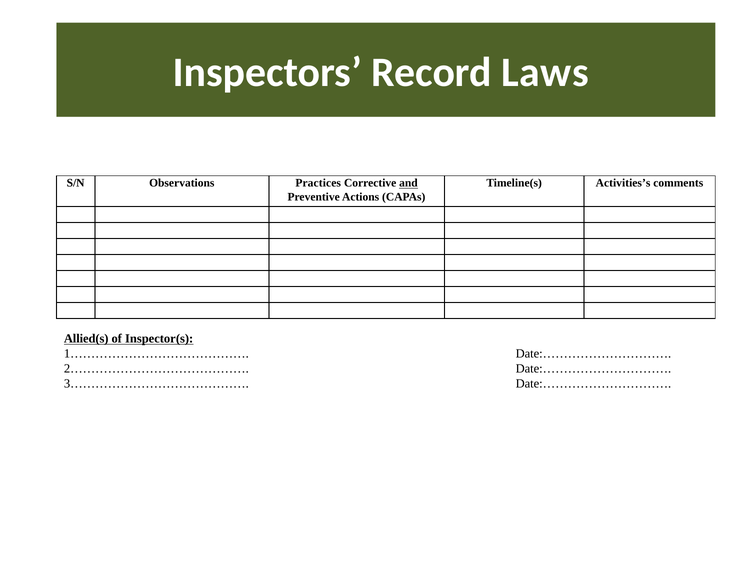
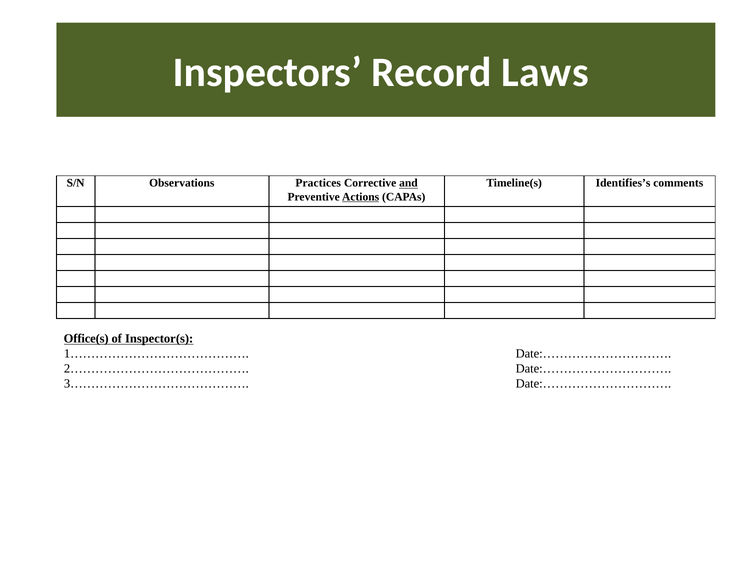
Activities’s: Activities’s -> Identifies’s
Actions underline: none -> present
Allied(s: Allied(s -> Office(s
